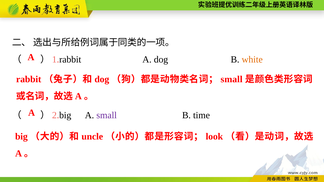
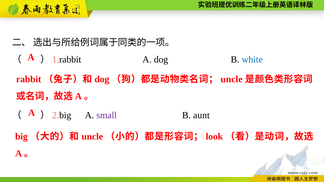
white colour: orange -> blue
small at (232, 79): small -> uncle
time: time -> aunt
